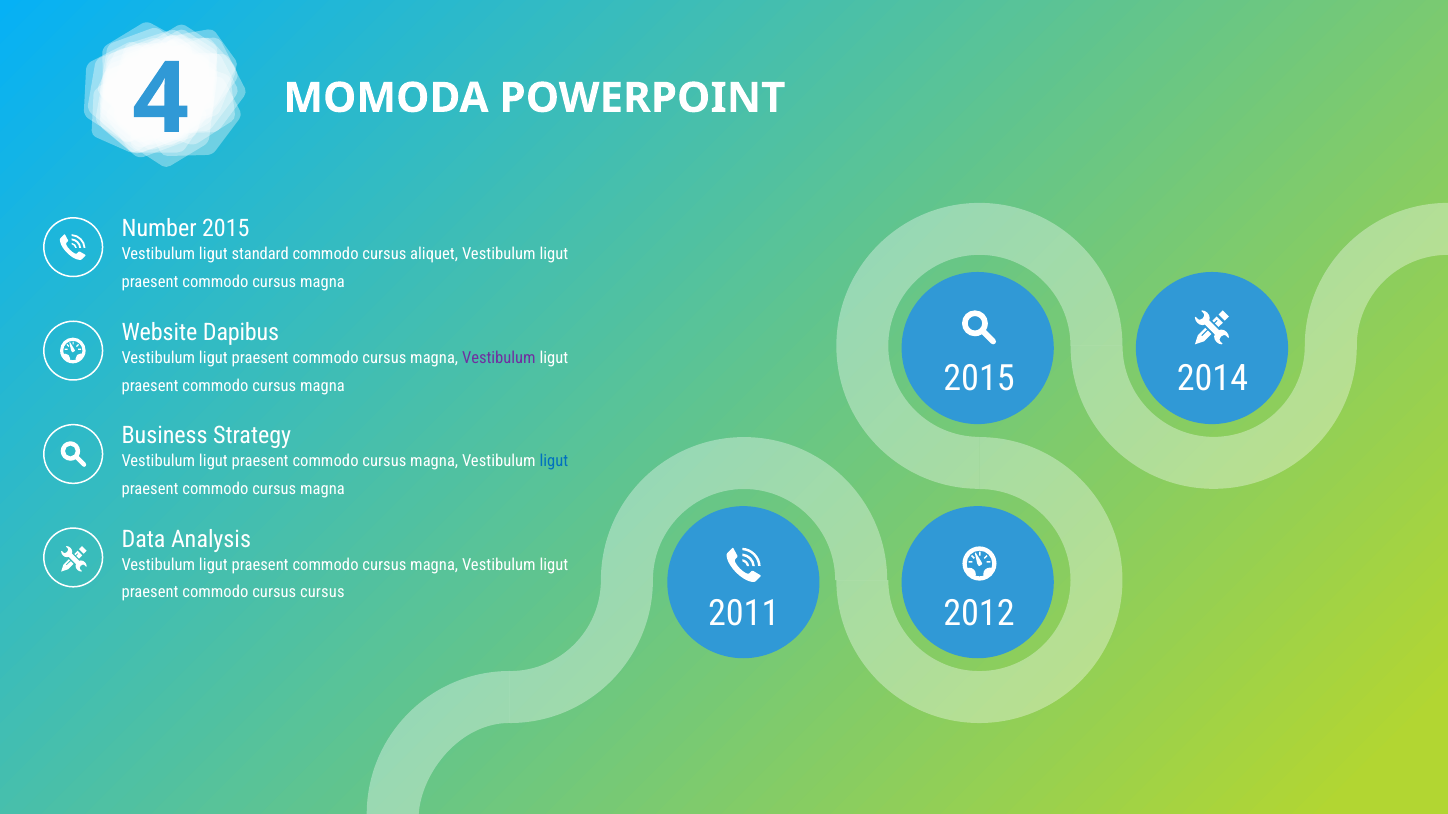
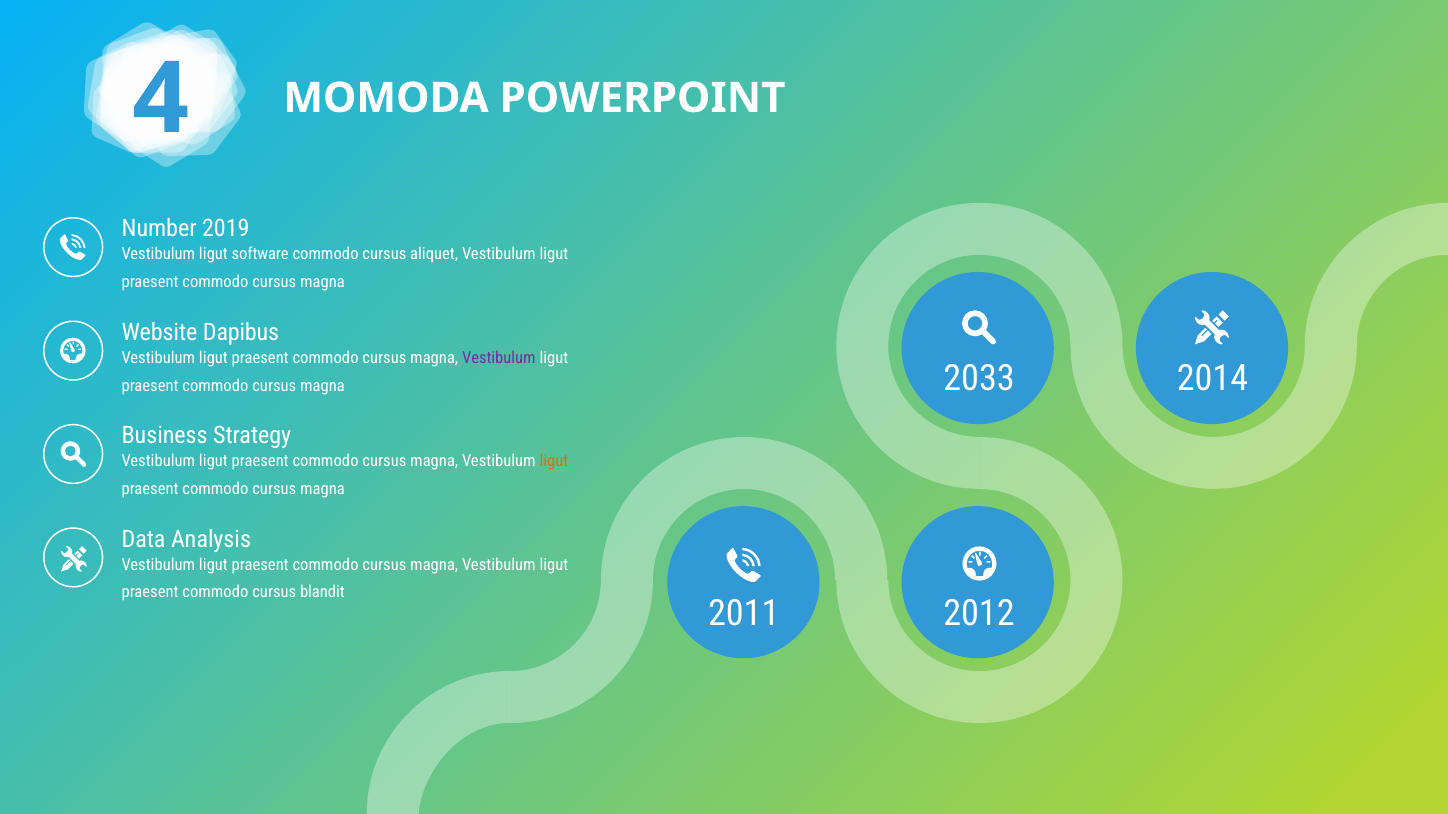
Number 2015: 2015 -> 2019
standard: standard -> software
2015 at (979, 378): 2015 -> 2033
ligut at (554, 461) colour: blue -> orange
cursus cursus: cursus -> blandit
